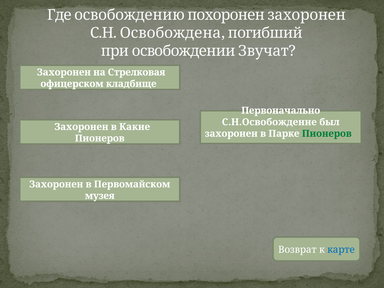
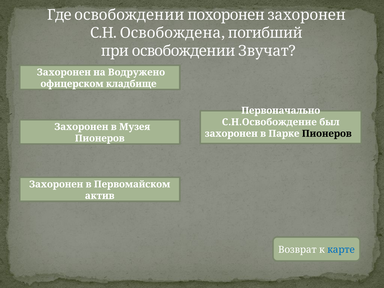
Где освобождению: освобождению -> освобождении
Стрелковая: Стрелковая -> Водружено
Какие: Какие -> Музея
Пионеров at (327, 134) colour: green -> black
музея: музея -> актив
